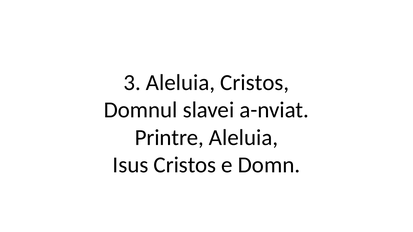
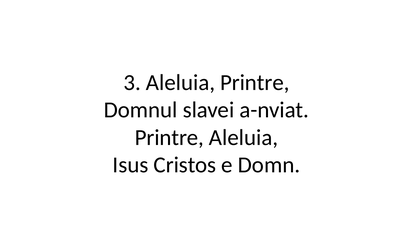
Aleluia Cristos: Cristos -> Printre
